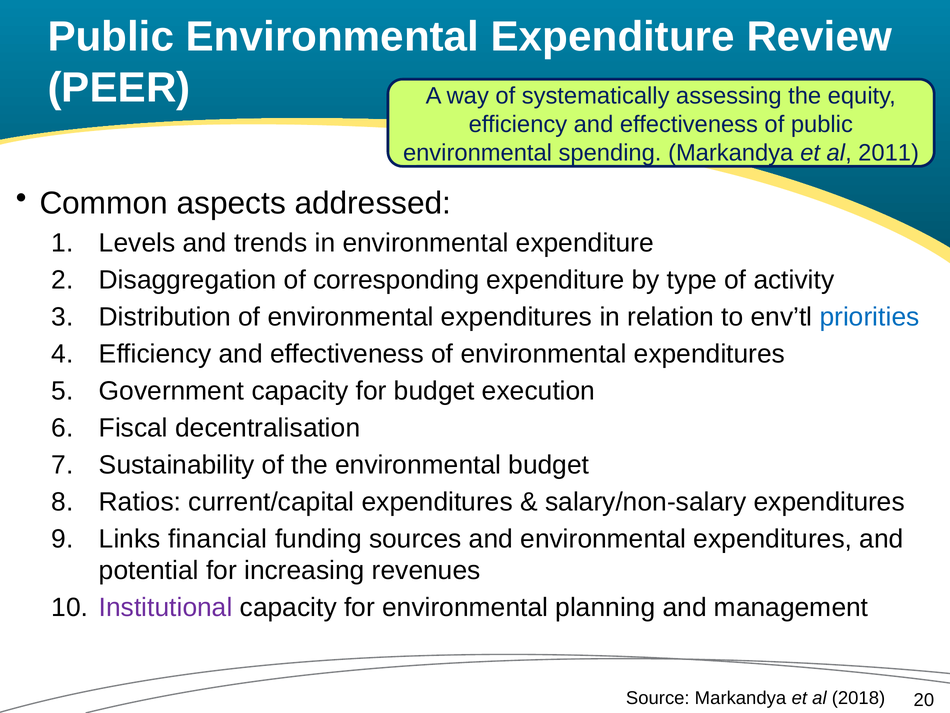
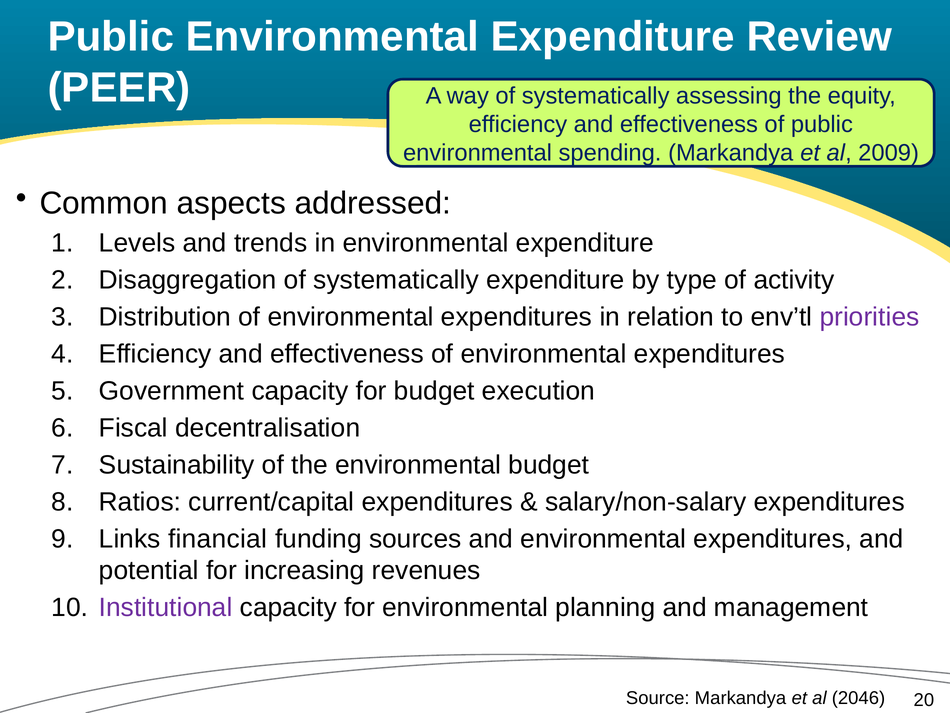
2011: 2011 -> 2009
Disaggregation of corresponding: corresponding -> systematically
priorities colour: blue -> purple
2018: 2018 -> 2046
